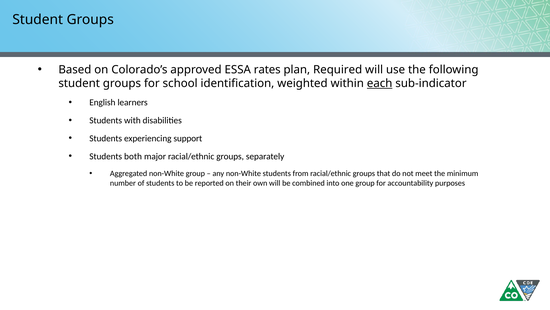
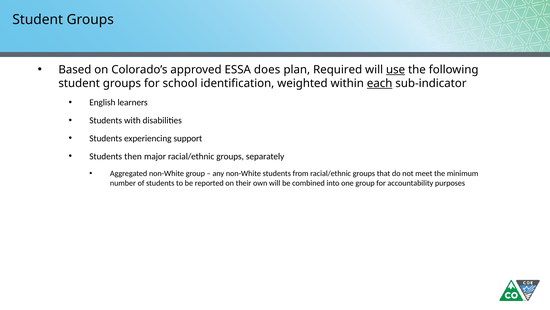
rates: rates -> does
use underline: none -> present
both: both -> then
